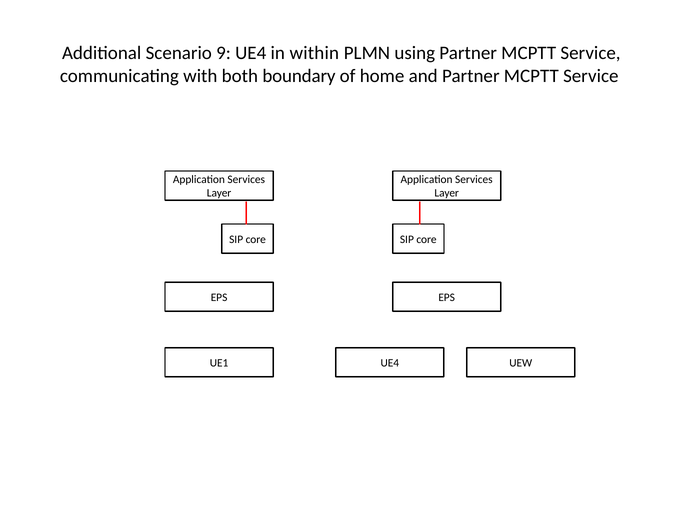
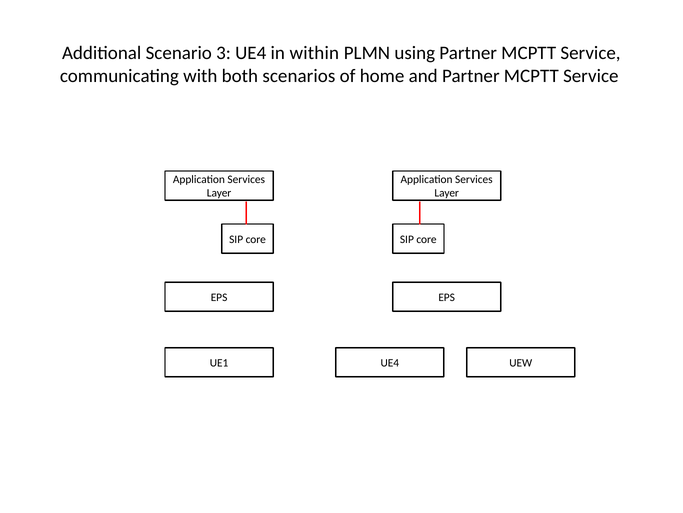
9: 9 -> 3
boundary: boundary -> scenarios
